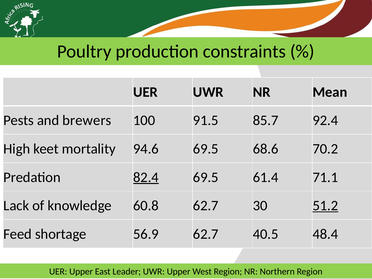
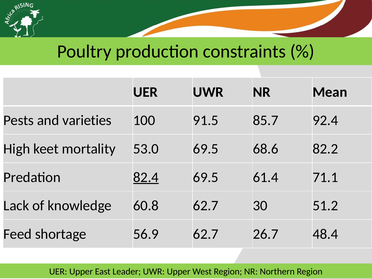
brewers: brewers -> varieties
94.6: 94.6 -> 53.0
70.2: 70.2 -> 82.2
51.2 underline: present -> none
40.5: 40.5 -> 26.7
